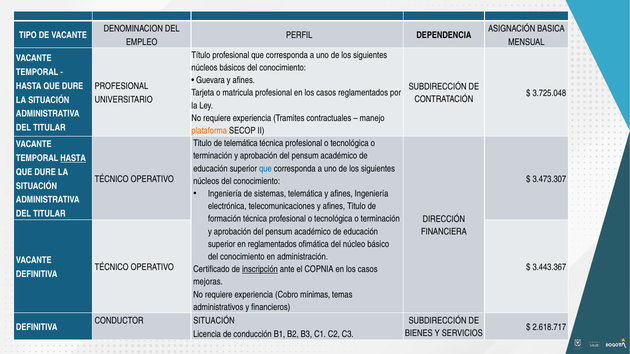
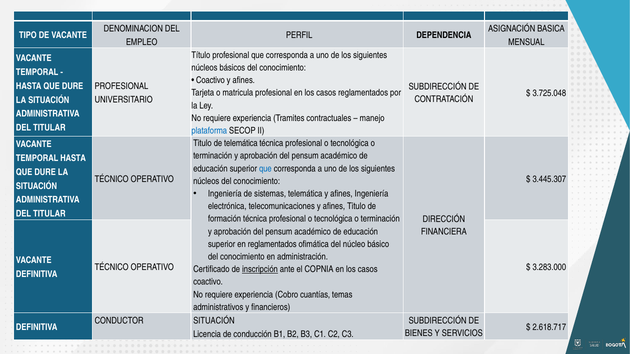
Guevara at (210, 80): Guevara -> Coactivo
plataforma colour: orange -> blue
HASTA at (73, 158) underline: present -> none
3.473.307: 3.473.307 -> 3.445.307
3.443.367: 3.443.367 -> 3.283.000
mejoras at (208, 282): mejoras -> coactivo
mínimas: mínimas -> cuantías
